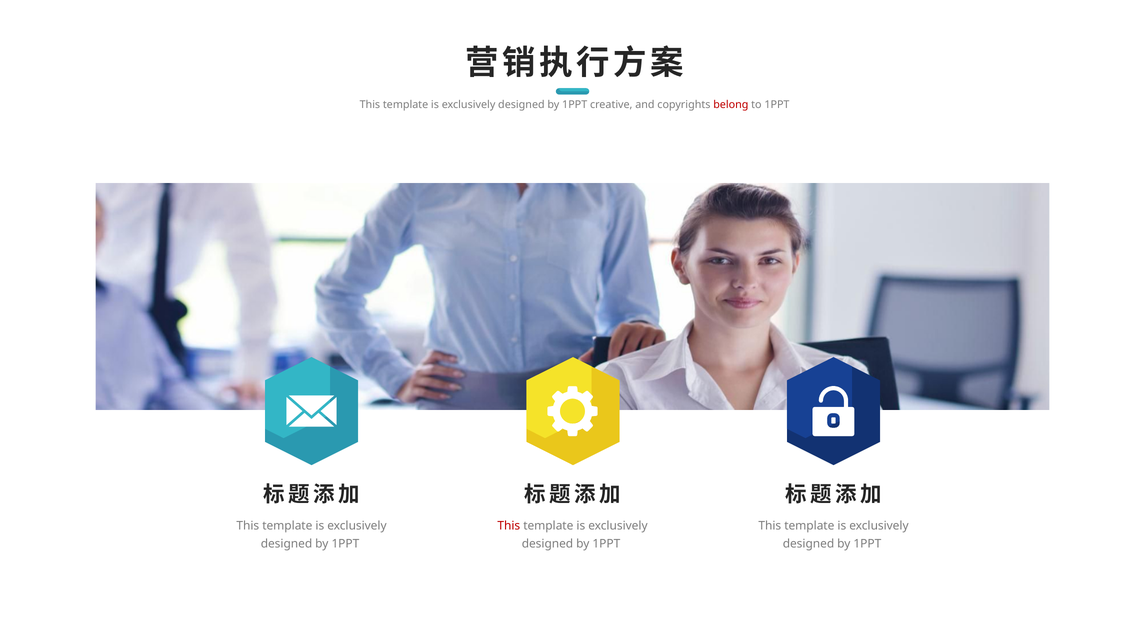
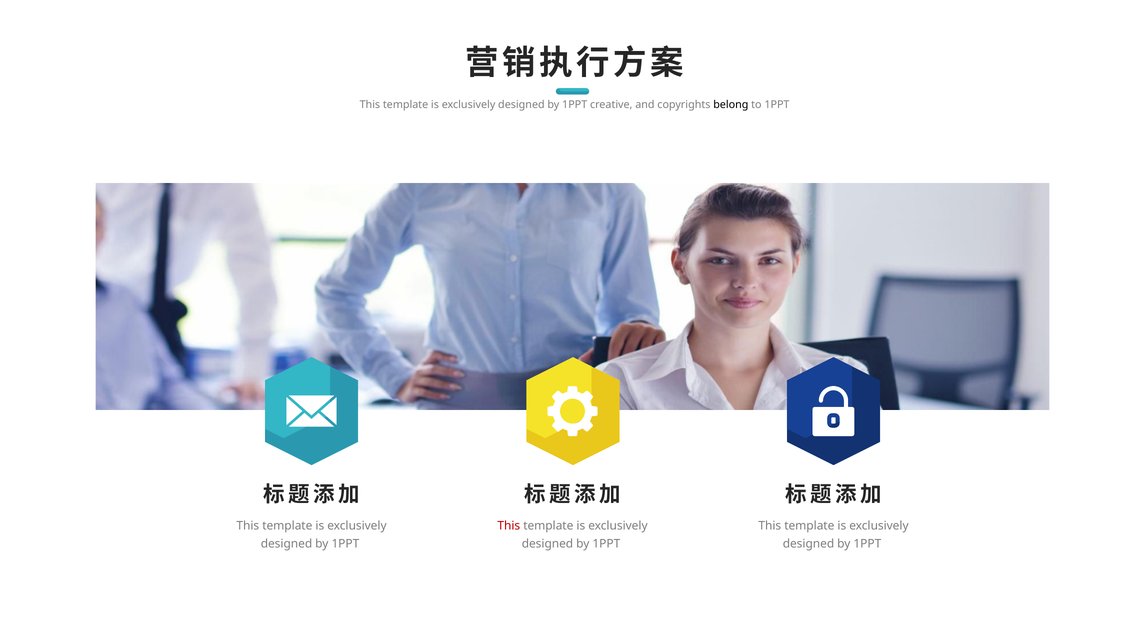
belong colour: red -> black
